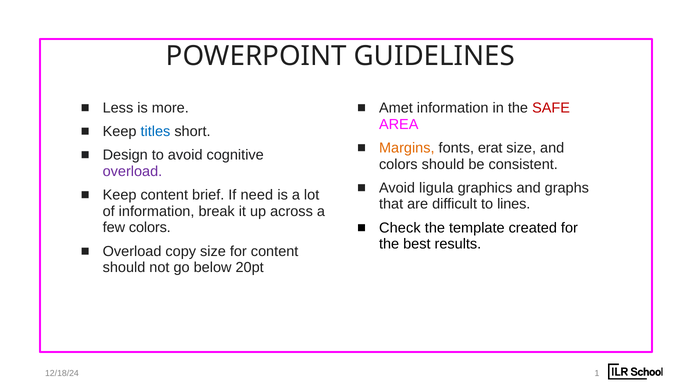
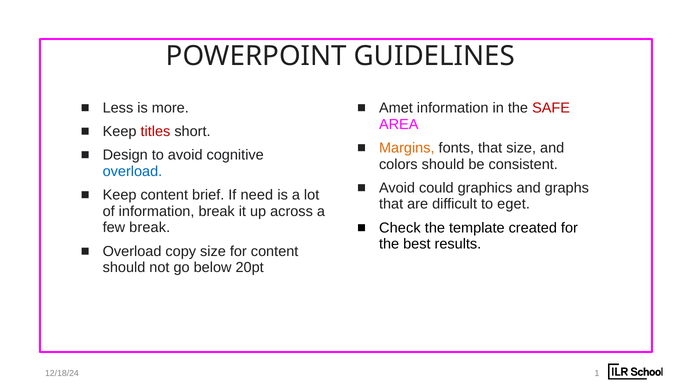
titles colour: blue -> red
fonts erat: erat -> that
overload at (132, 171) colour: purple -> blue
ligula: ligula -> could
lines: lines -> eget
few colors: colors -> break
